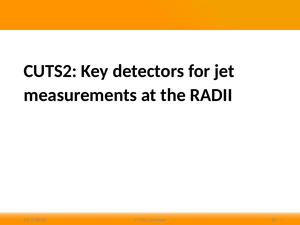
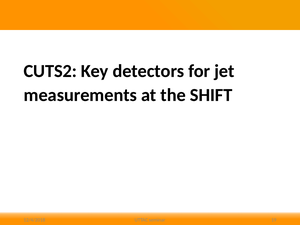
RADII: RADII -> SHIFT
